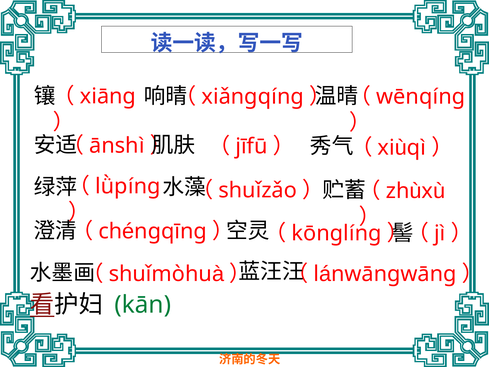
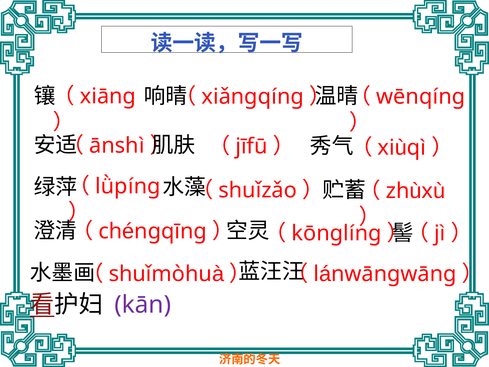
kān colour: green -> purple
